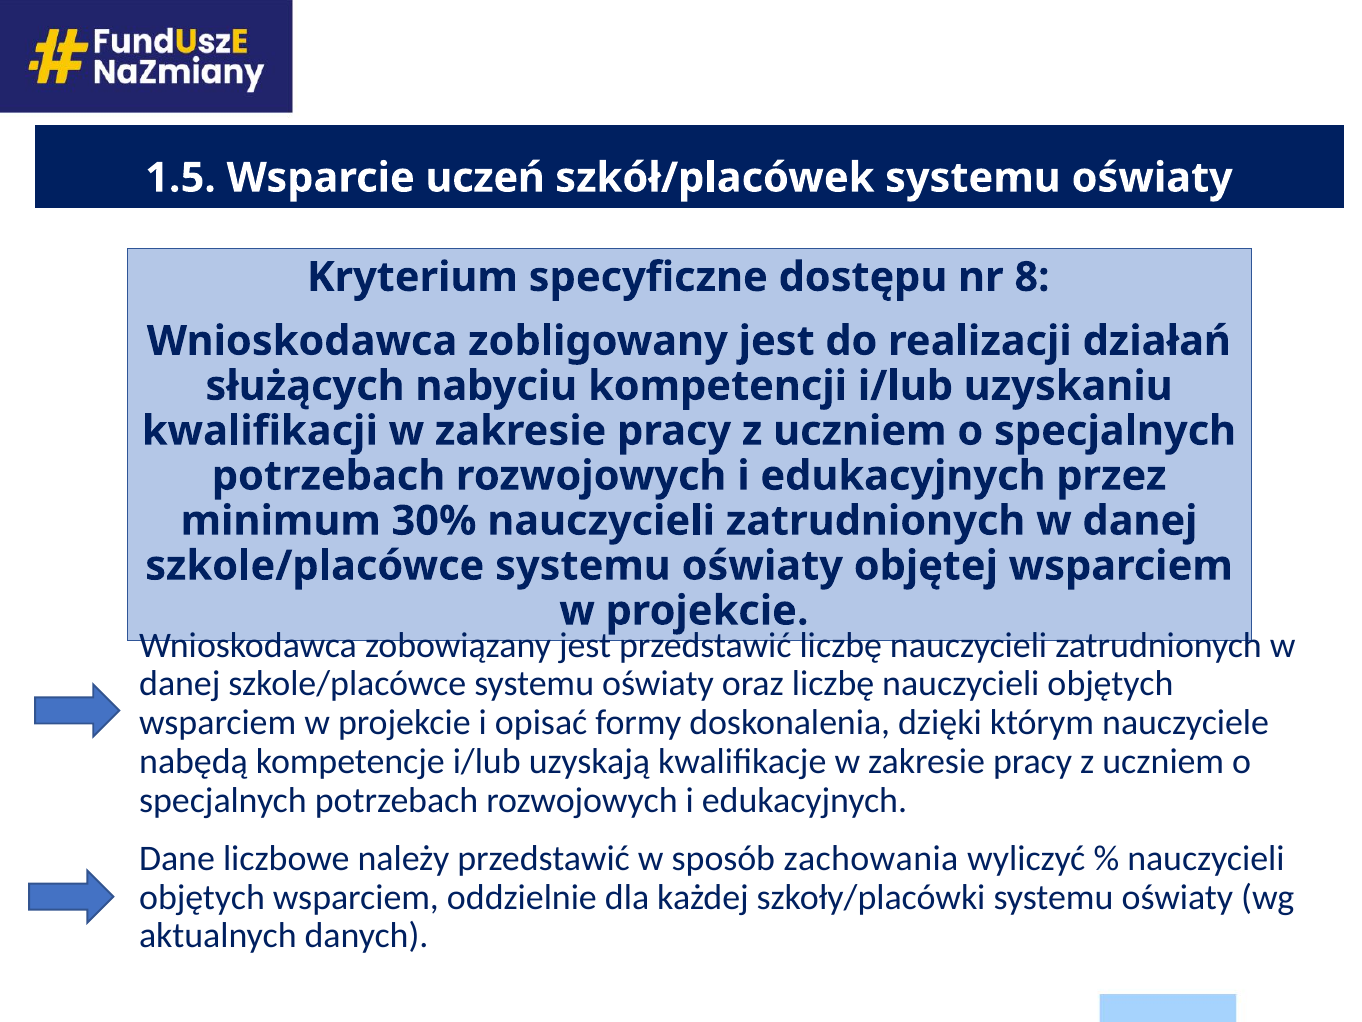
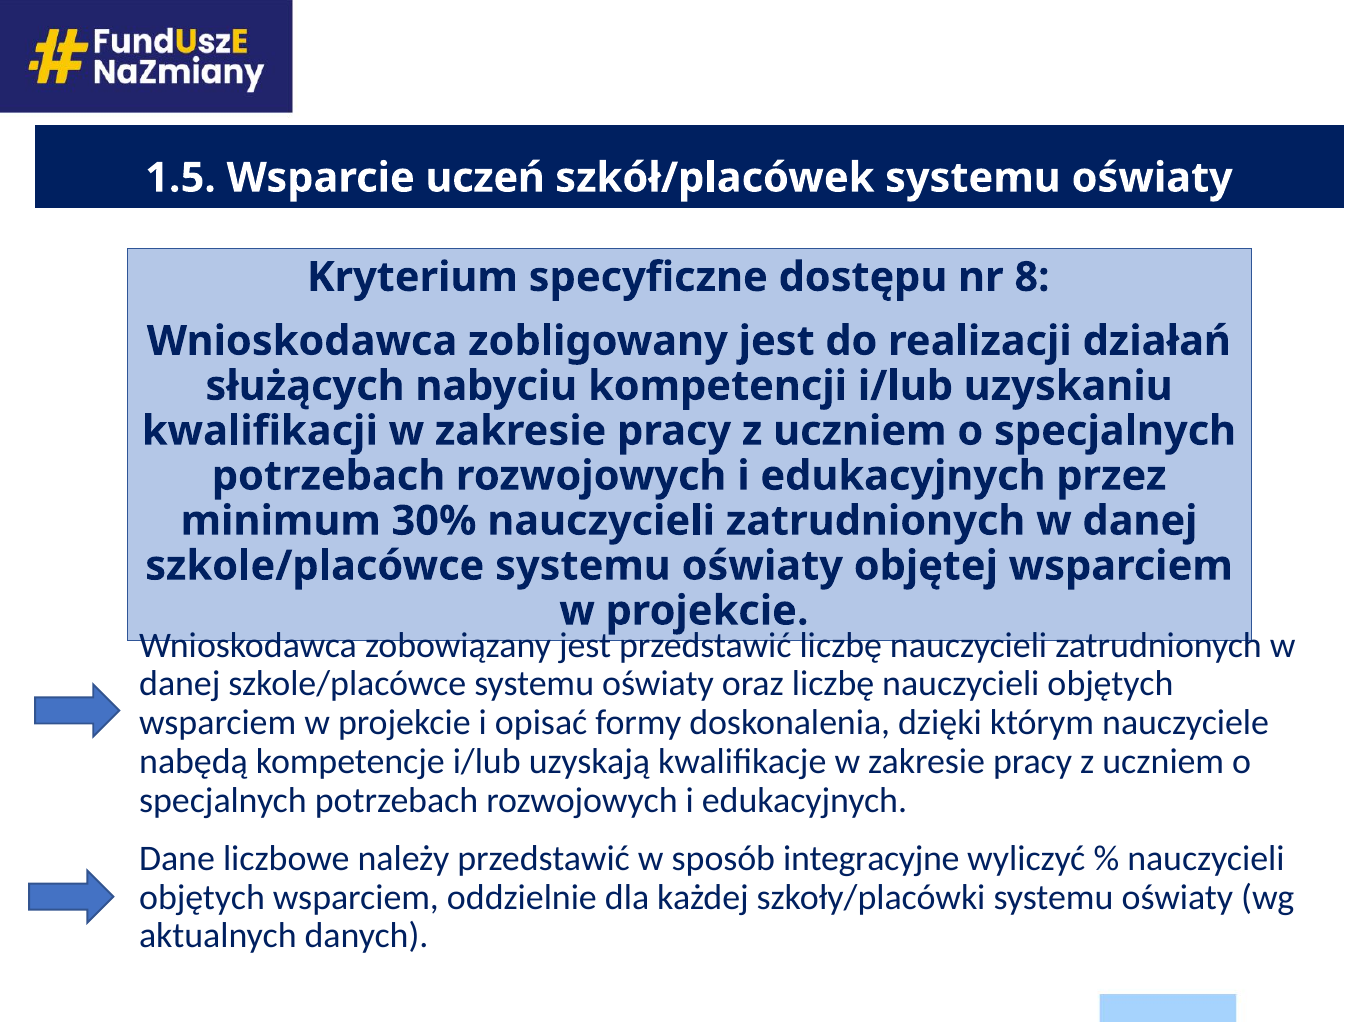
zachowania: zachowania -> integracyjne
